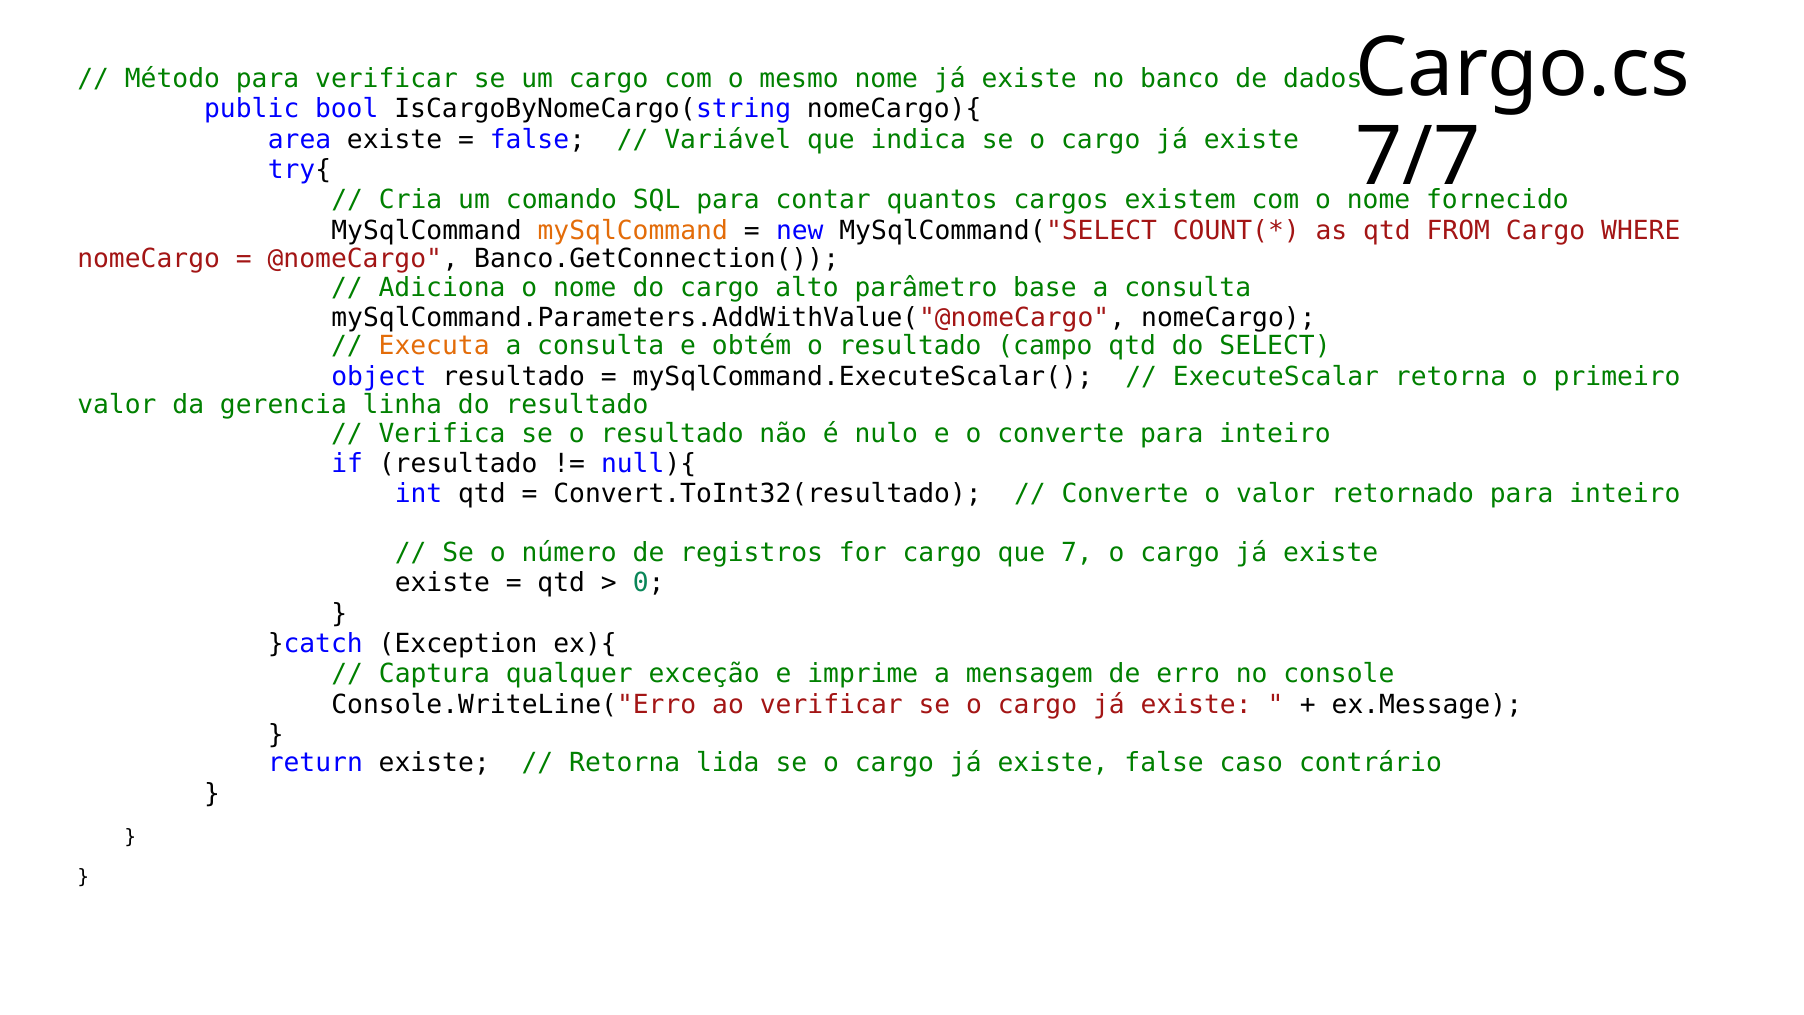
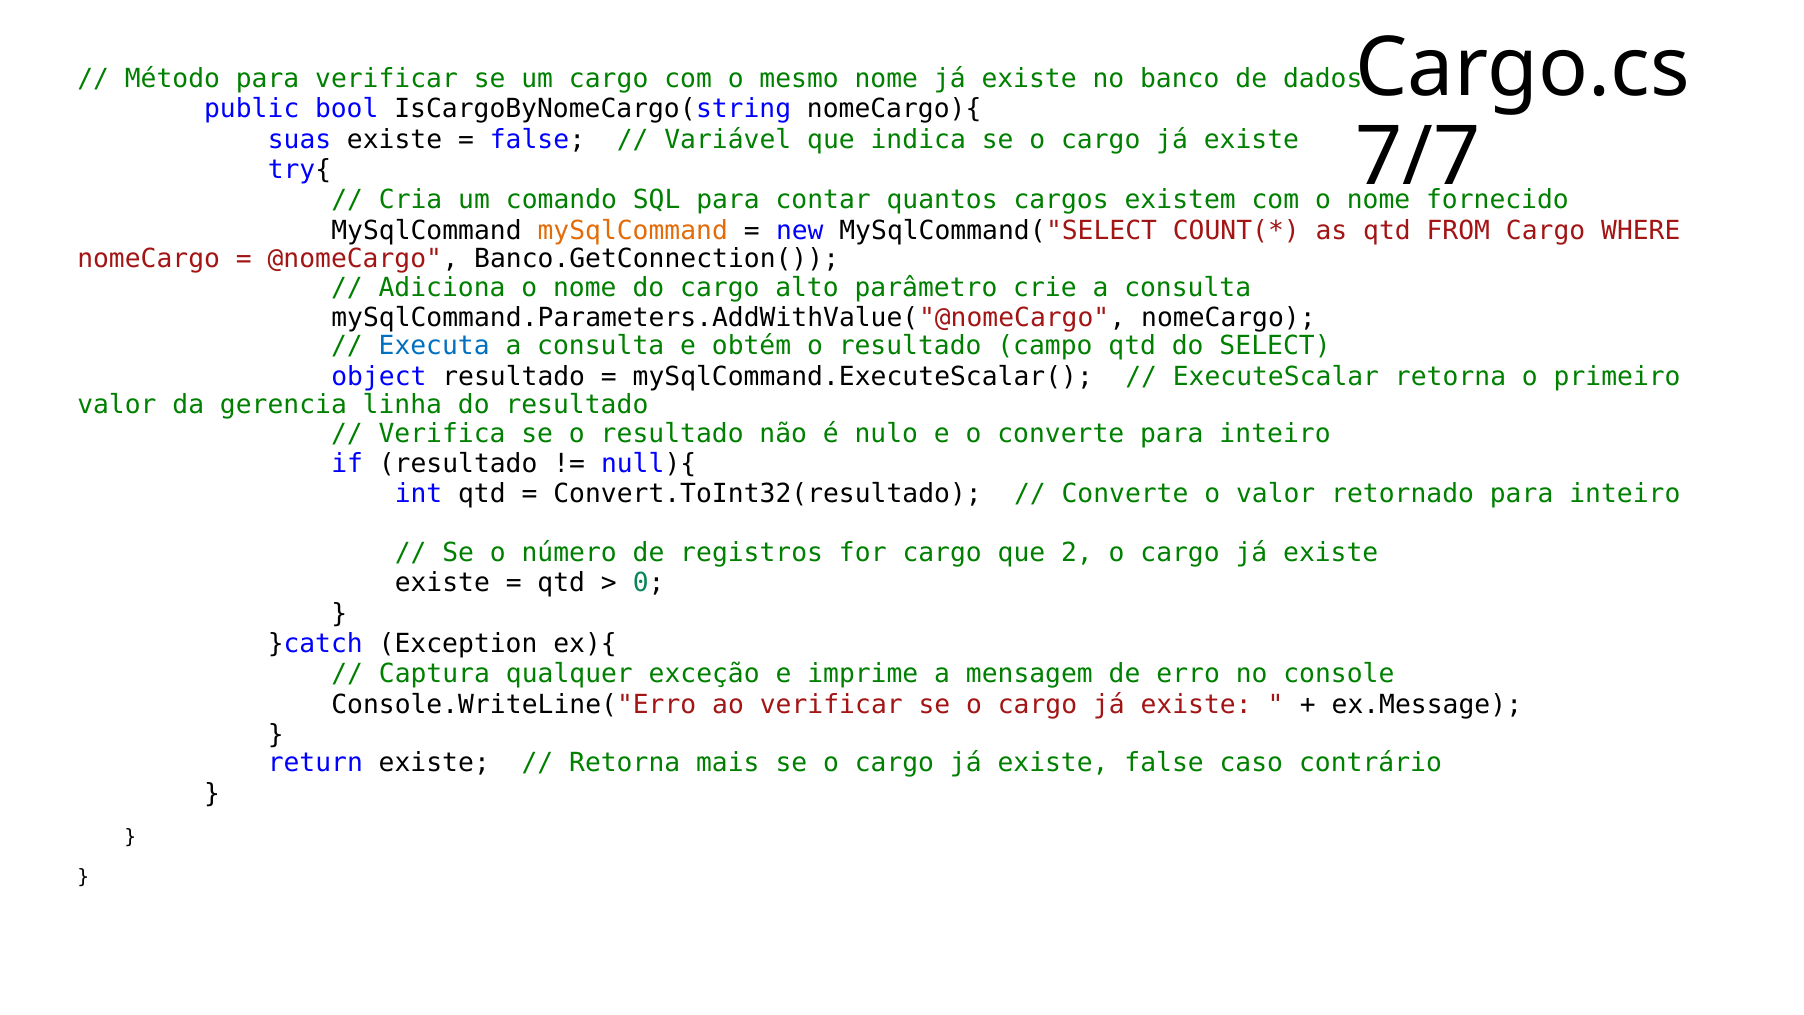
area: area -> suas
base: base -> crie
Executa colour: orange -> blue
7: 7 -> 2
lida: lida -> mais
